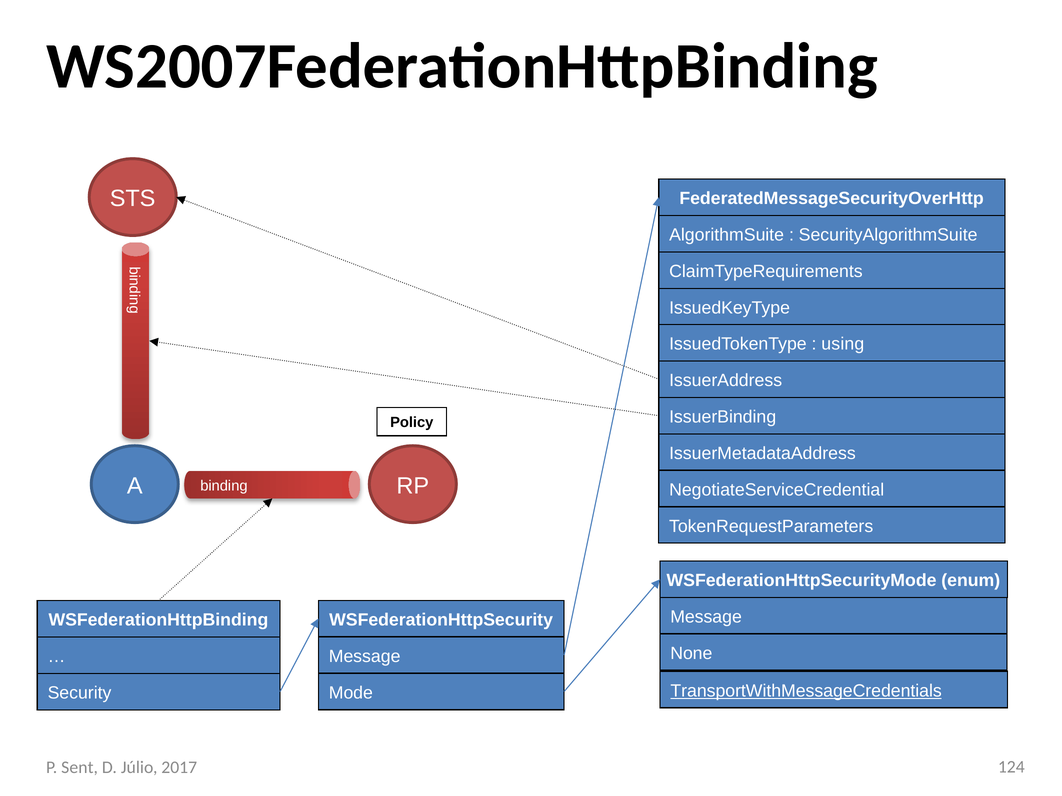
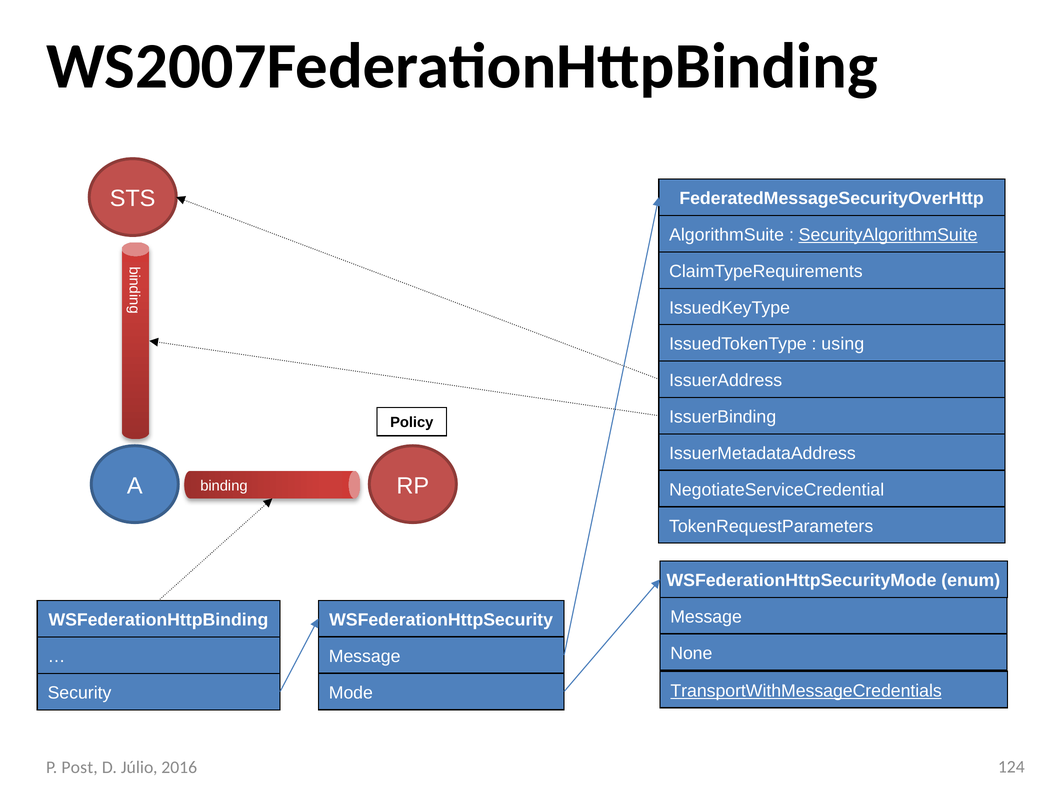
SecurityAlgorithmSuite underline: none -> present
Sent: Sent -> Post
2017: 2017 -> 2016
